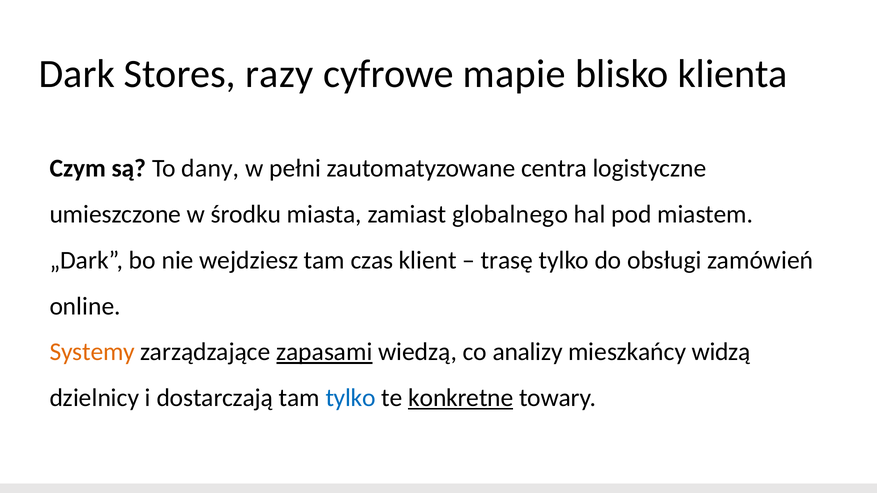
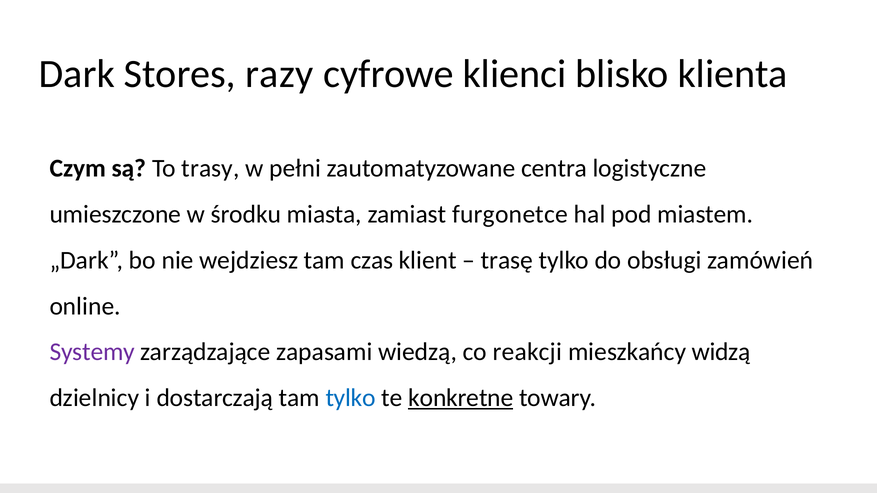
mapie: mapie -> klienci
dany: dany -> trasy
globalnego: globalnego -> furgonetce
Systemy colour: orange -> purple
zapasami underline: present -> none
analizy: analizy -> reakcji
